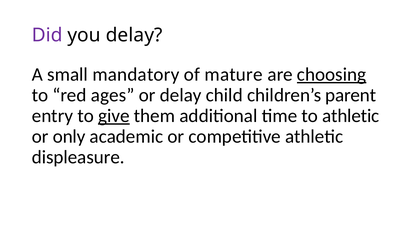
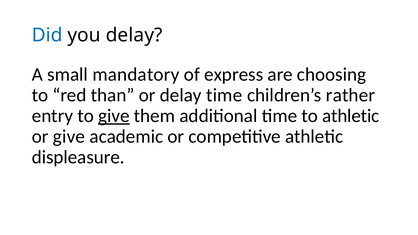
Did colour: purple -> blue
mature: mature -> express
choosing underline: present -> none
ages: ages -> than
delay child: child -> time
parent: parent -> rather
or only: only -> give
